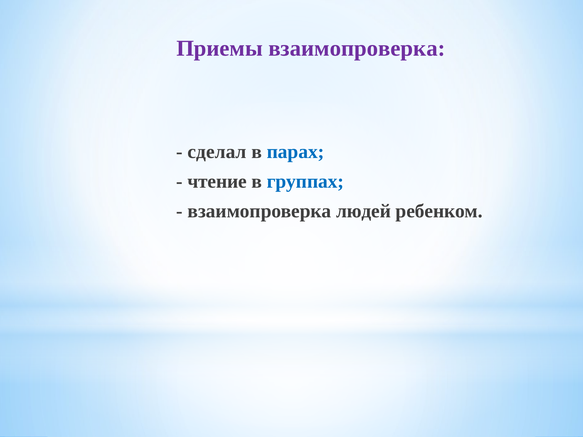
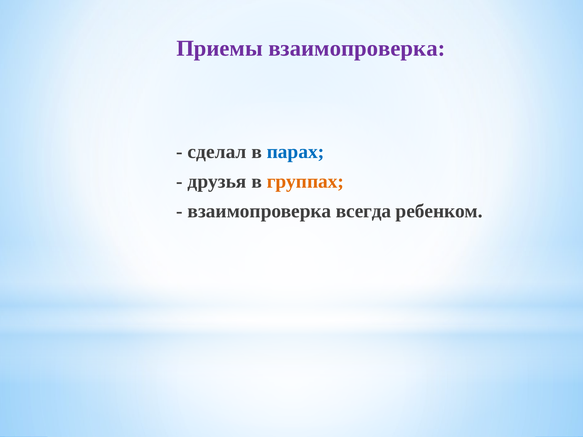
чтение: чтение -> друзья
группах colour: blue -> orange
людей: людей -> всегда
